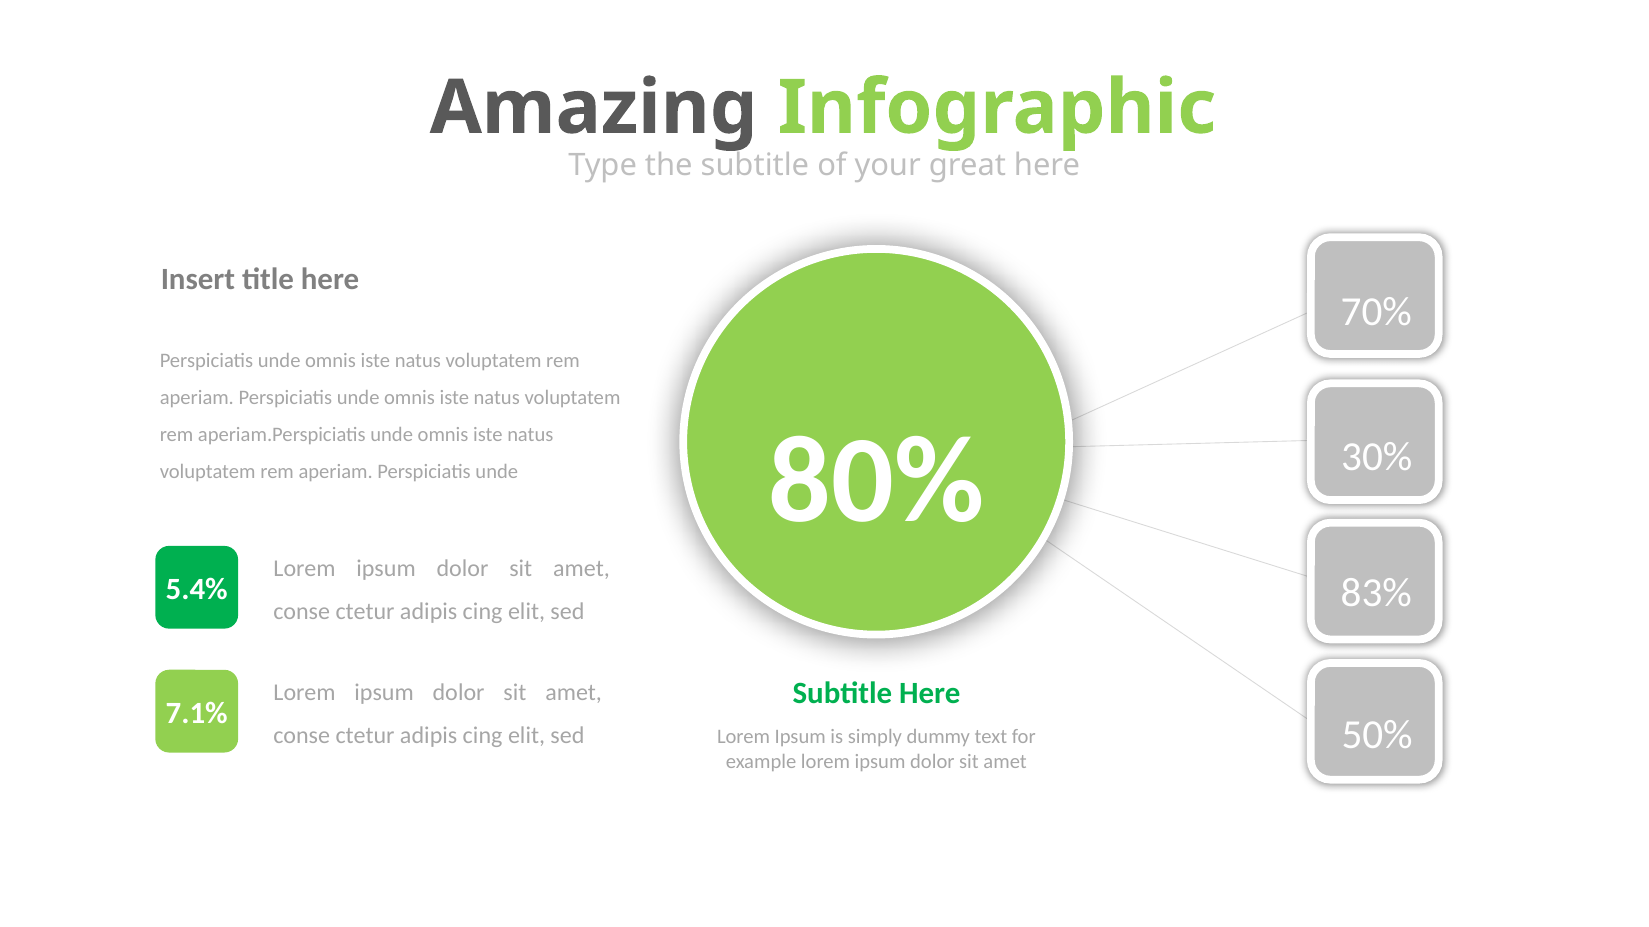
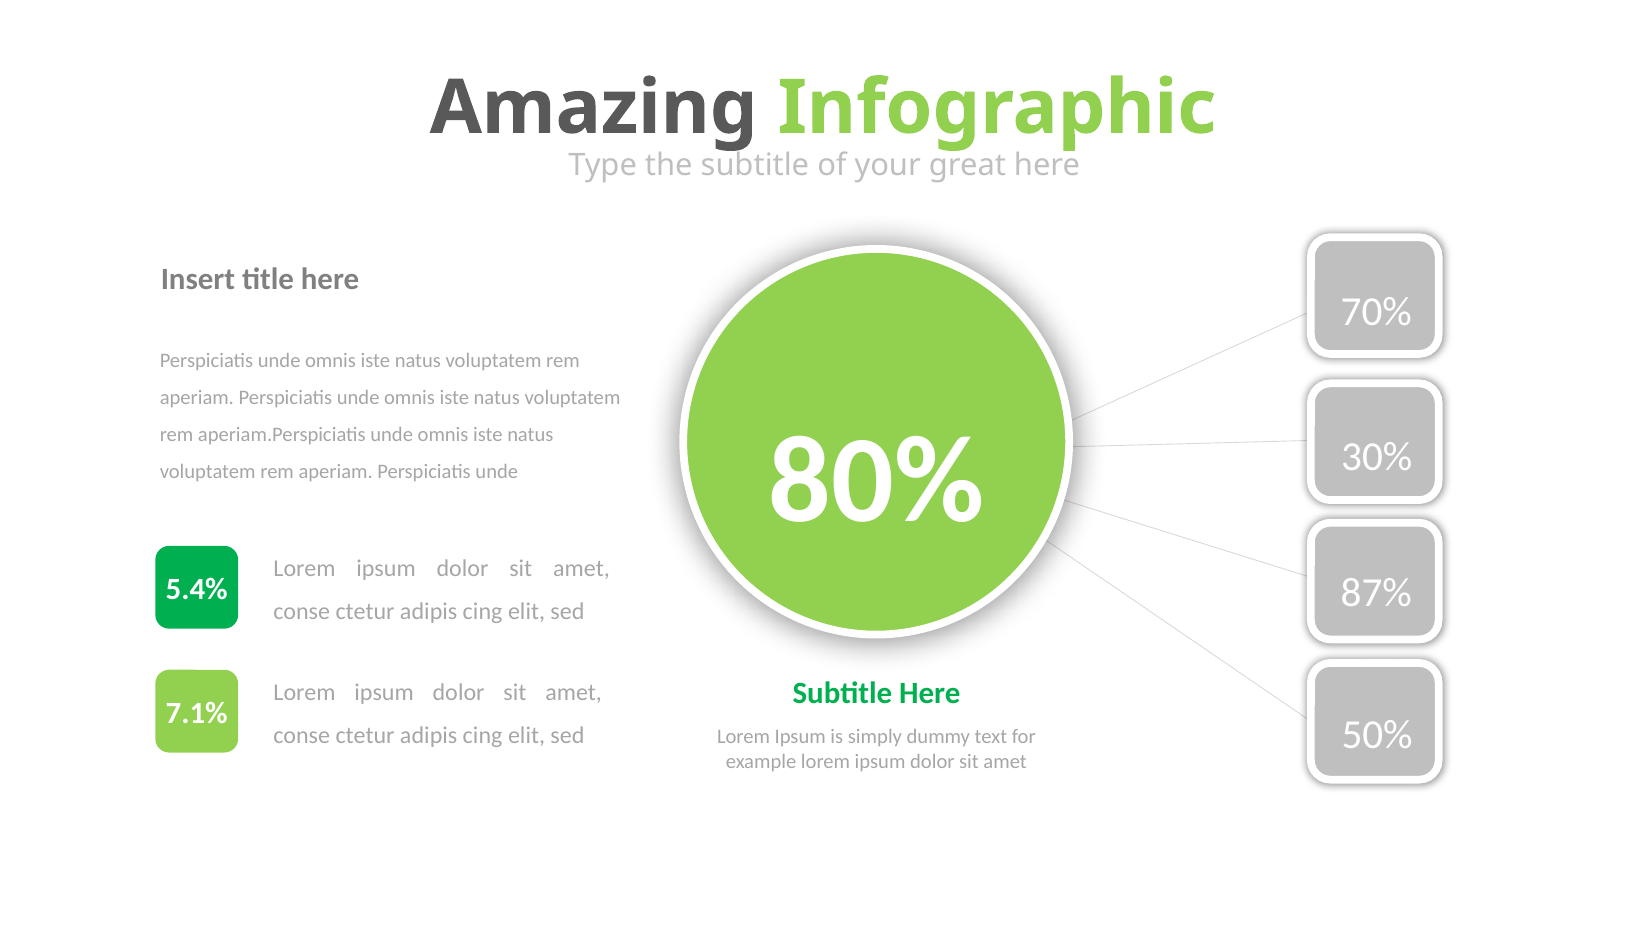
83%: 83% -> 87%
